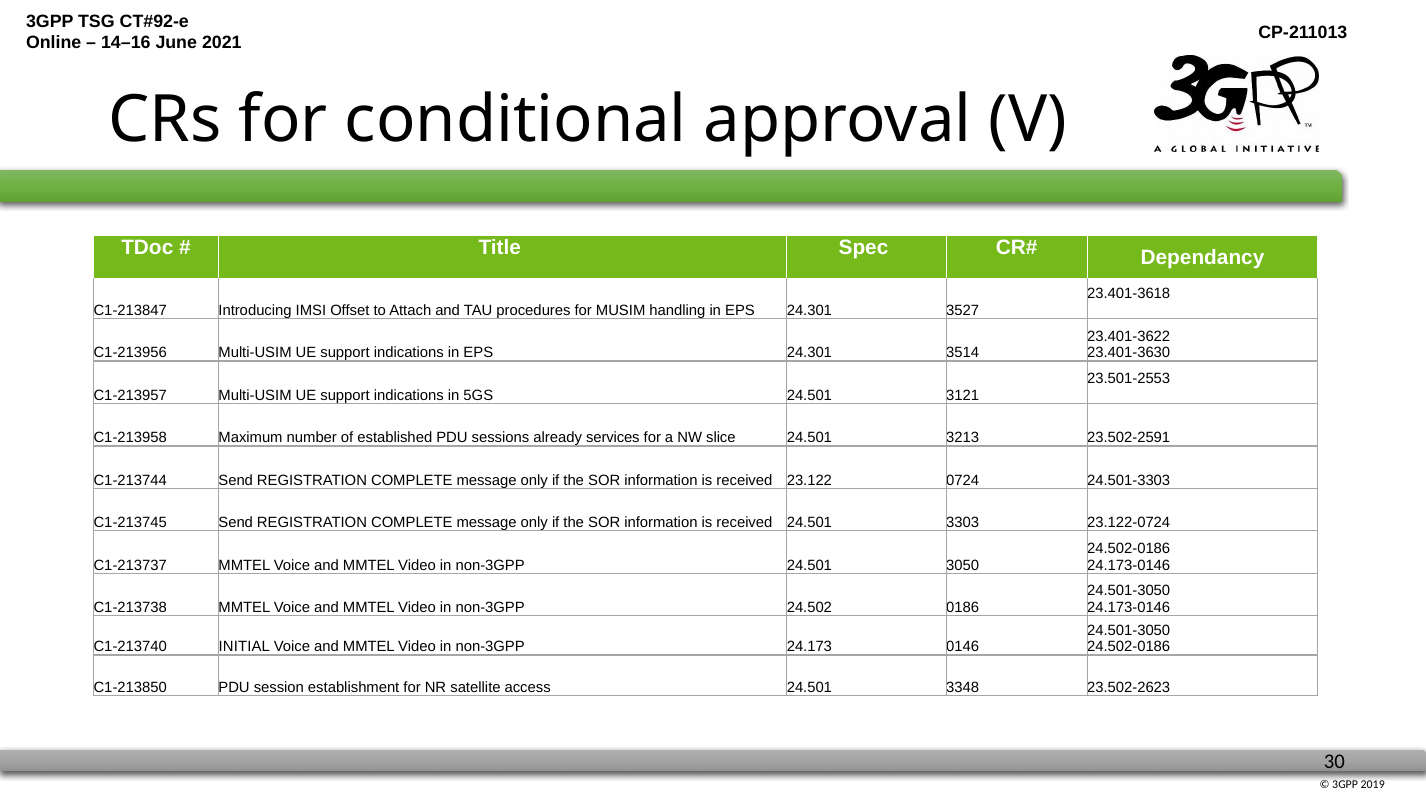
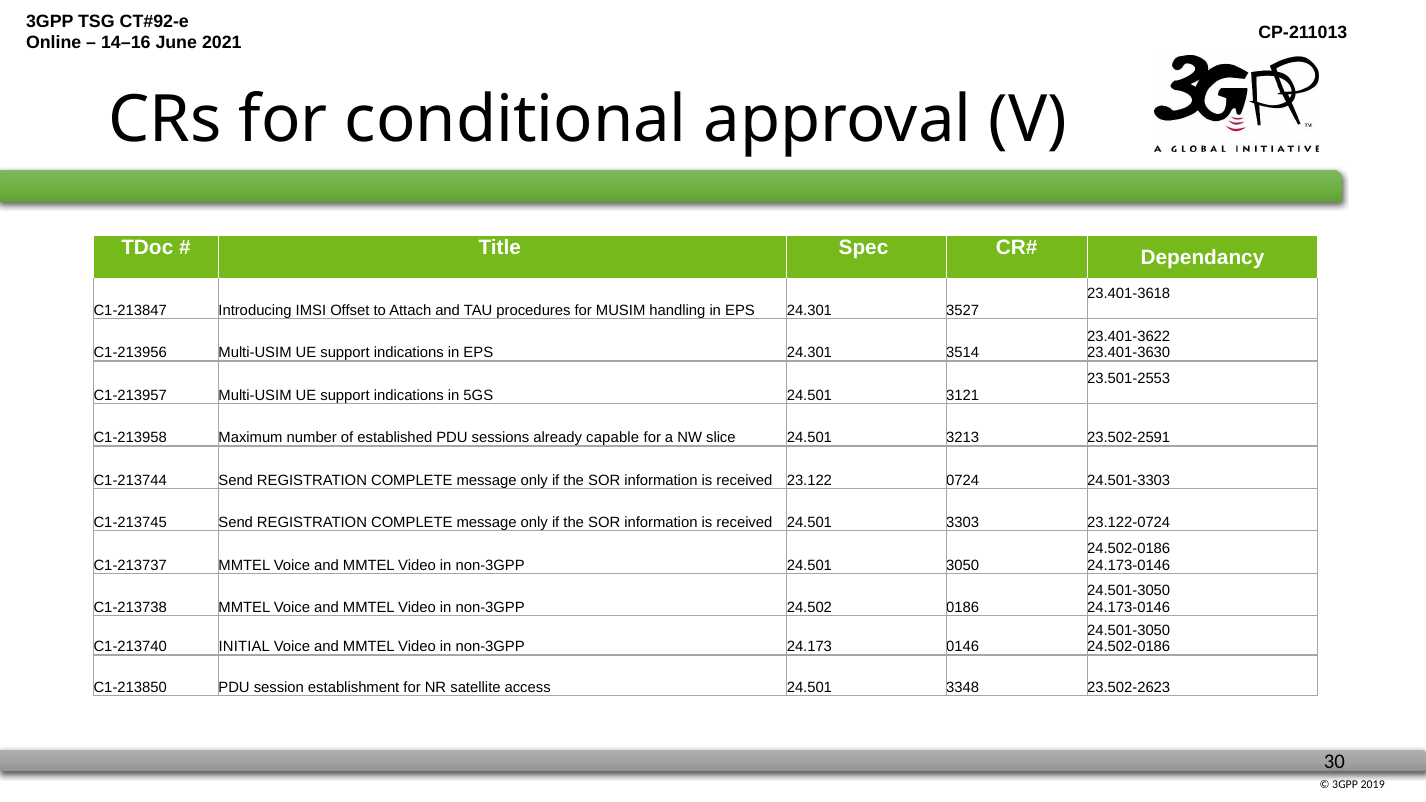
services: services -> capable
